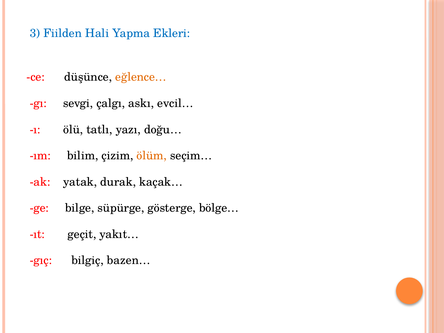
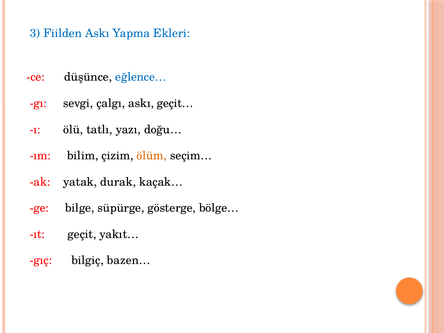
Fiilden Hali: Hali -> Askı
eğlence… colour: orange -> blue
evcil…: evcil… -> geçit…
